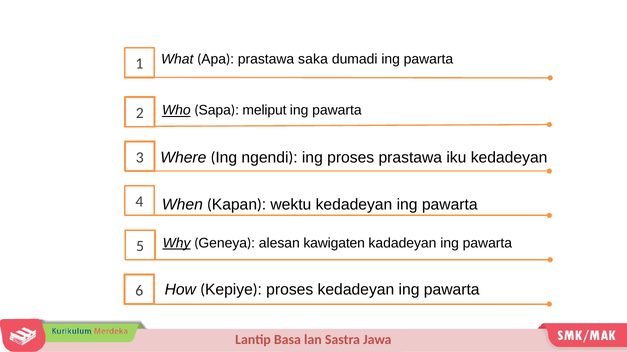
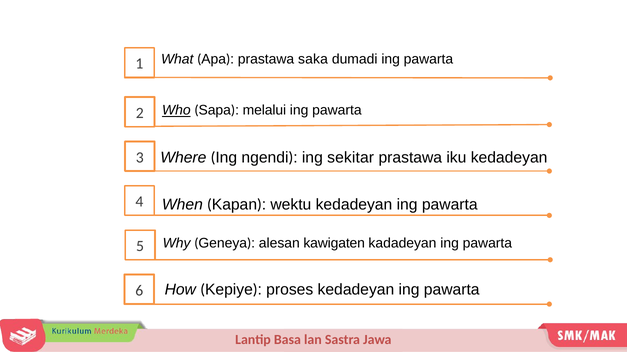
meliput: meliput -> melalui
ing proses: proses -> sekitar
Why underline: present -> none
